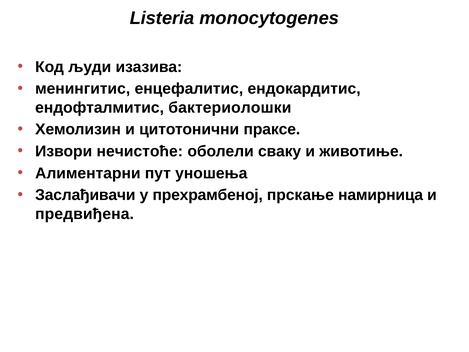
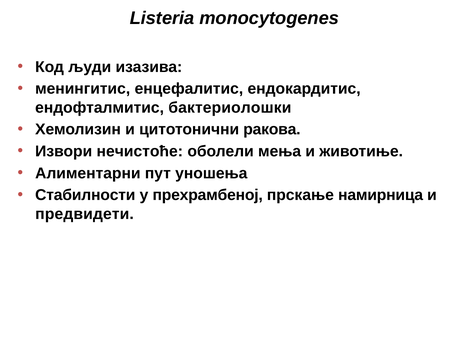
праксе: праксе -> раковa
сваку: сваку -> мења
Заслађивачи: Заслађивачи -> Стабилности
предвиђена: предвиђена -> предвидети
